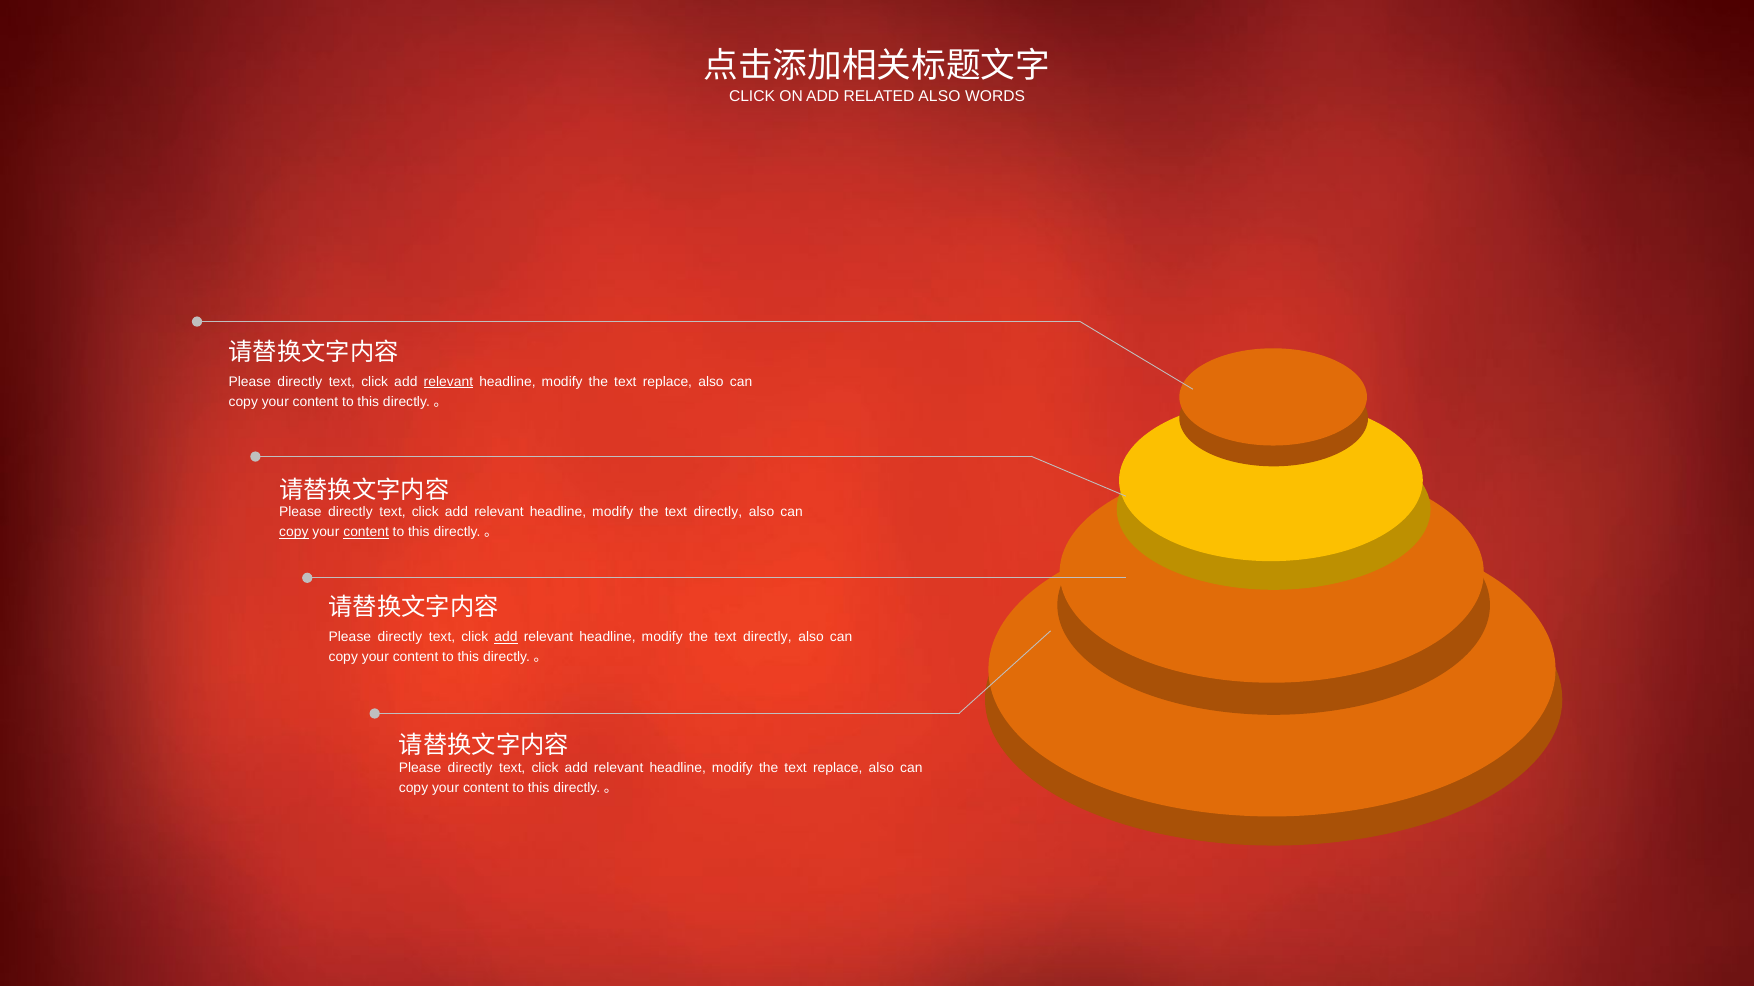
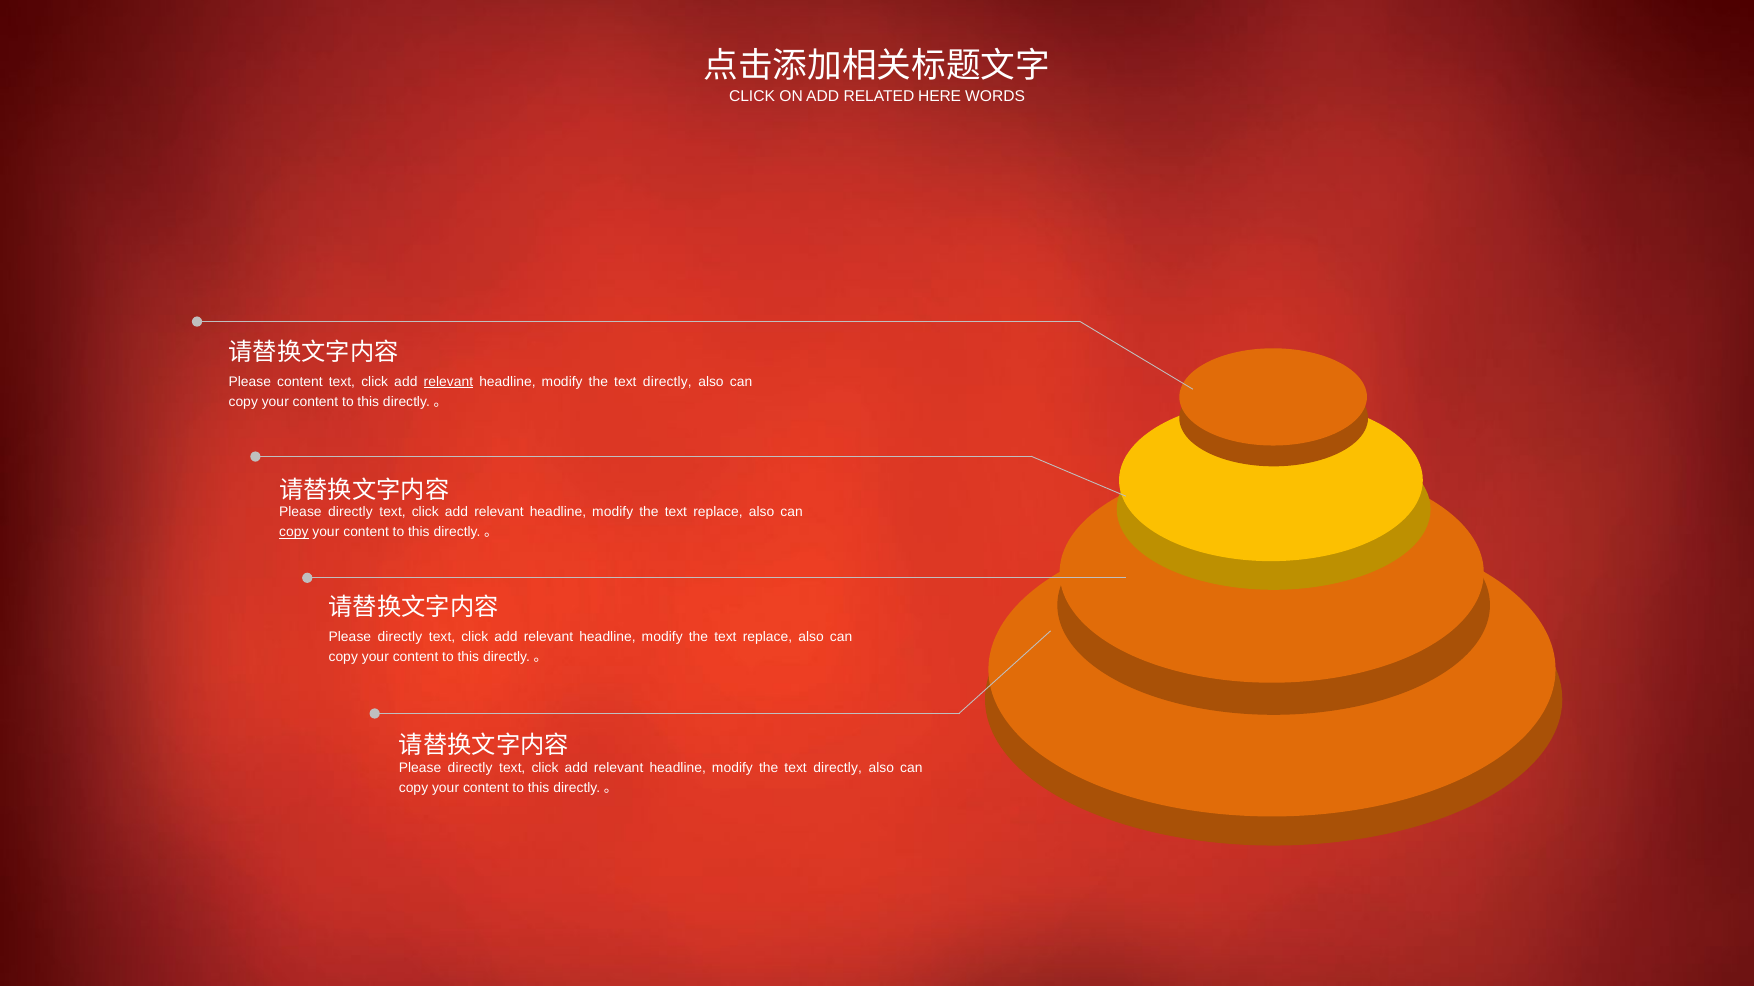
RELATED ALSO: ALSO -> HERE
directly at (300, 382): directly -> content
replace at (667, 382): replace -> directly
directly at (718, 513): directly -> replace
content at (366, 533) underline: present -> none
add at (506, 637) underline: present -> none
directly at (767, 637): directly -> replace
replace at (838, 768): replace -> directly
